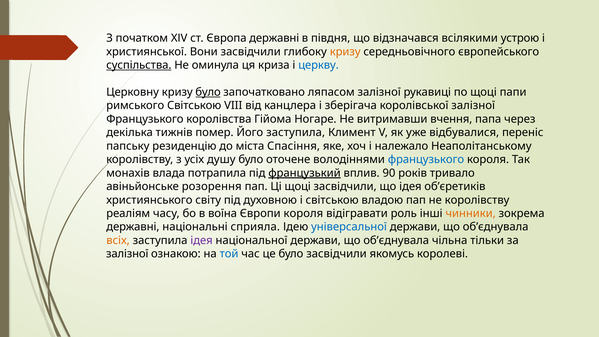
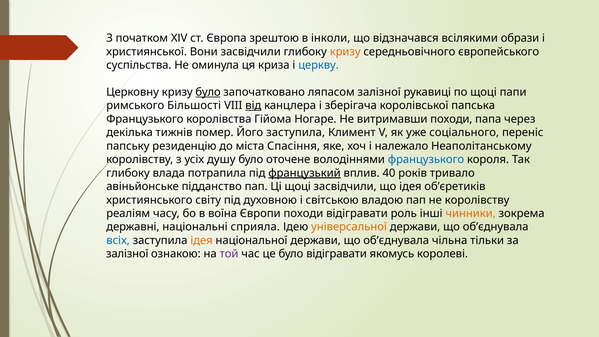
Європа державні: державні -> зрештою
півдня: півдня -> інколи
устрою: устрою -> образи
суспільства underline: present -> none
римського Світською: Світською -> Більшості
від underline: none -> present
королівської залізної: залізної -> папська
витримавши вчення: вчення -> походи
відбувалися: відбувалися -> соціального
монахів at (128, 173): монахів -> глибоку
90: 90 -> 40
розорення: розорення -> підданство
Європи короля: короля -> походи
універсальної colour: blue -> orange
всіх colour: orange -> blue
ідея at (202, 240) colour: purple -> orange
той colour: blue -> purple
було засвідчили: засвідчили -> відігравати
